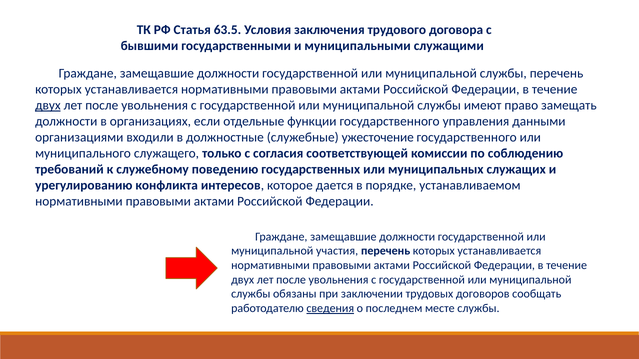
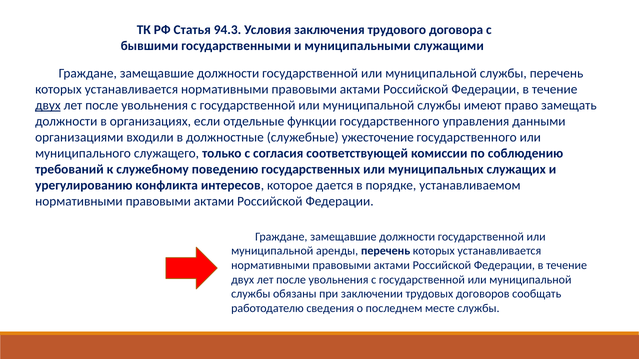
63.5: 63.5 -> 94.3
участия: участия -> аренды
сведения underline: present -> none
